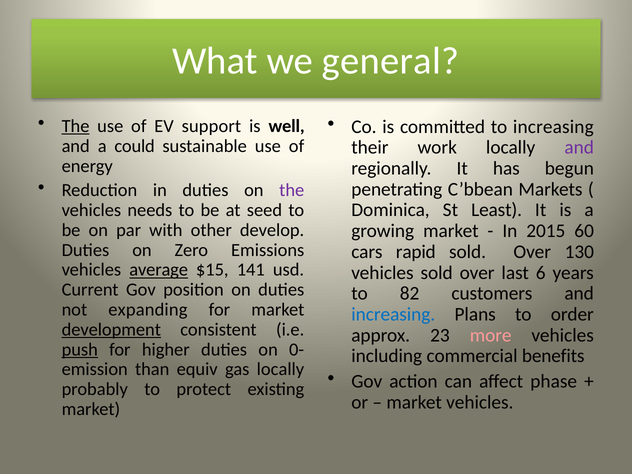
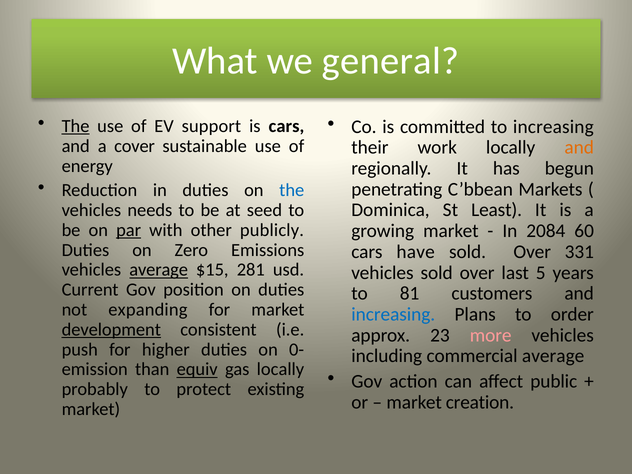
is well: well -> cars
could: could -> cover
and at (579, 148) colour: purple -> orange
the at (292, 190) colour: purple -> blue
par underline: none -> present
develop: develop -> publicly
2015: 2015 -> 2084
rapid: rapid -> have
130: 130 -> 331
141: 141 -> 281
6: 6 -> 5
82: 82 -> 81
push underline: present -> none
commercial benefits: benefits -> average
equiv underline: none -> present
phase: phase -> public
market vehicles: vehicles -> creation
